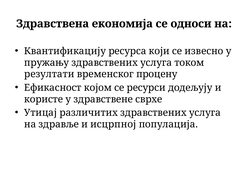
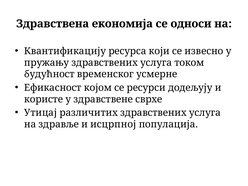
резултати: резултати -> будућност
процену: процену -> усмерне
